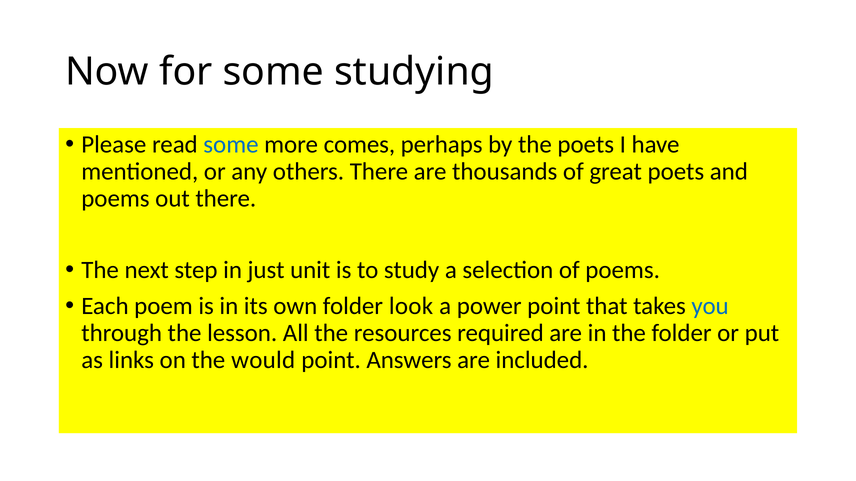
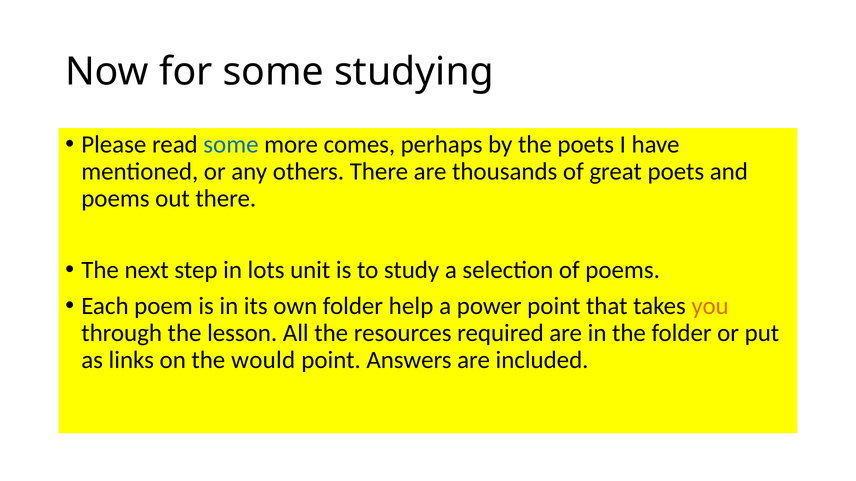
just: just -> lots
look: look -> help
you colour: blue -> orange
